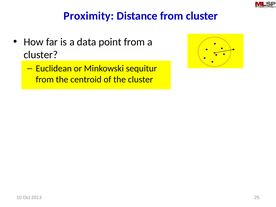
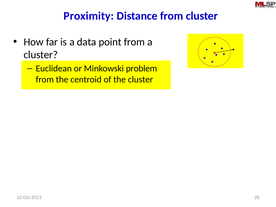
sequitur: sequitur -> problem
